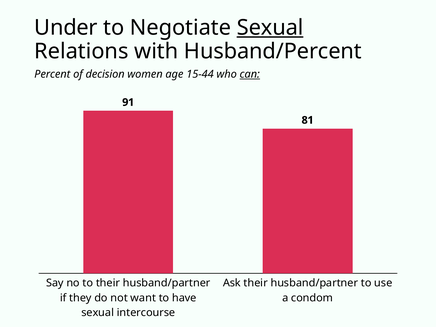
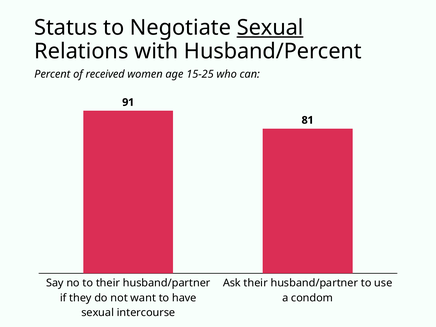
Under: Under -> Status
decision: decision -> received
15-44: 15-44 -> 15-25
can underline: present -> none
